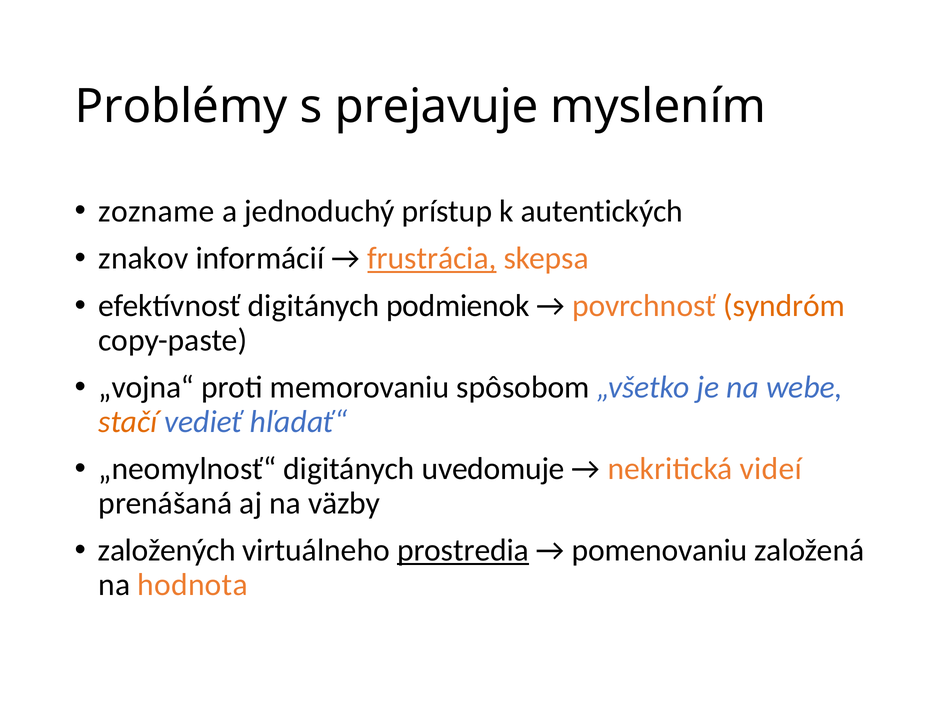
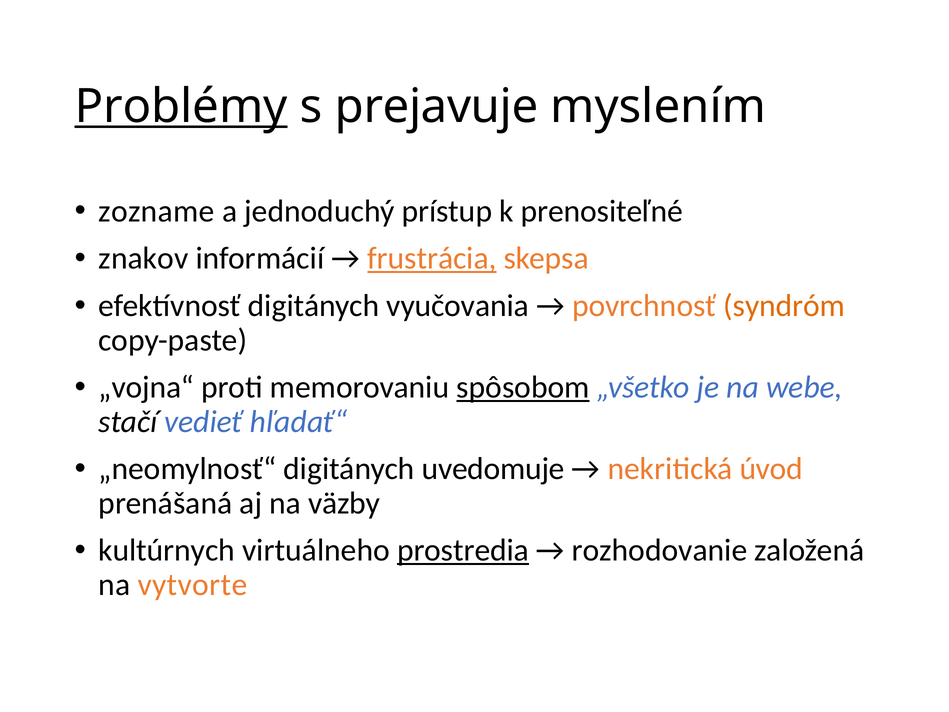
Problémy underline: none -> present
autentických: autentických -> prenositeľné
podmienok: podmienok -> vyučovania
spôsobom underline: none -> present
stačí colour: orange -> black
videí: videí -> úvod
založených: založených -> kultúrnych
pomenovaniu: pomenovaniu -> rozhodovanie
hodnota: hodnota -> vytvorte
